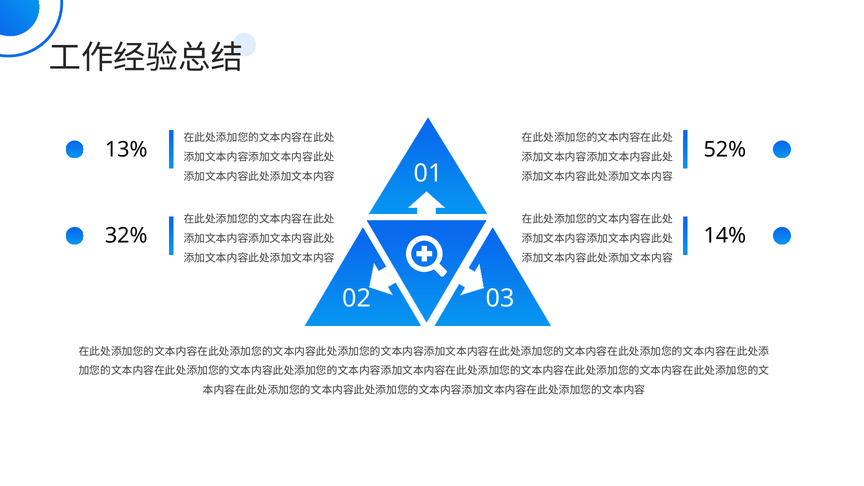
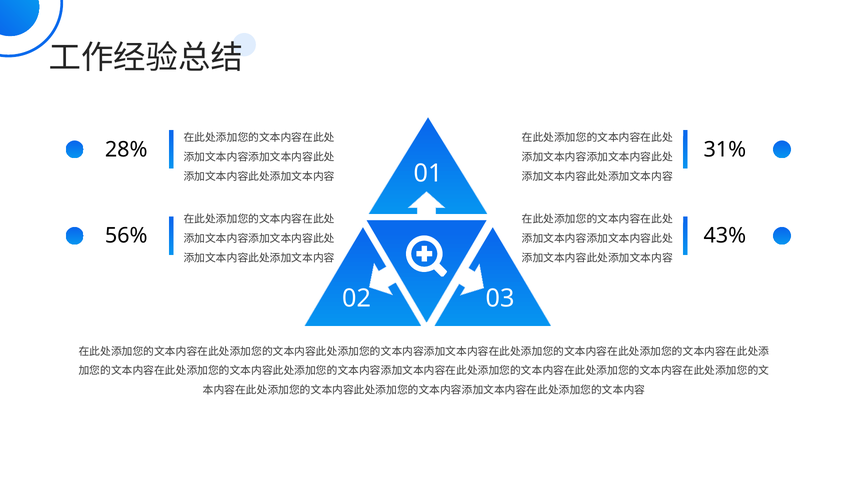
13%: 13% -> 28%
52%: 52% -> 31%
32%: 32% -> 56%
14%: 14% -> 43%
